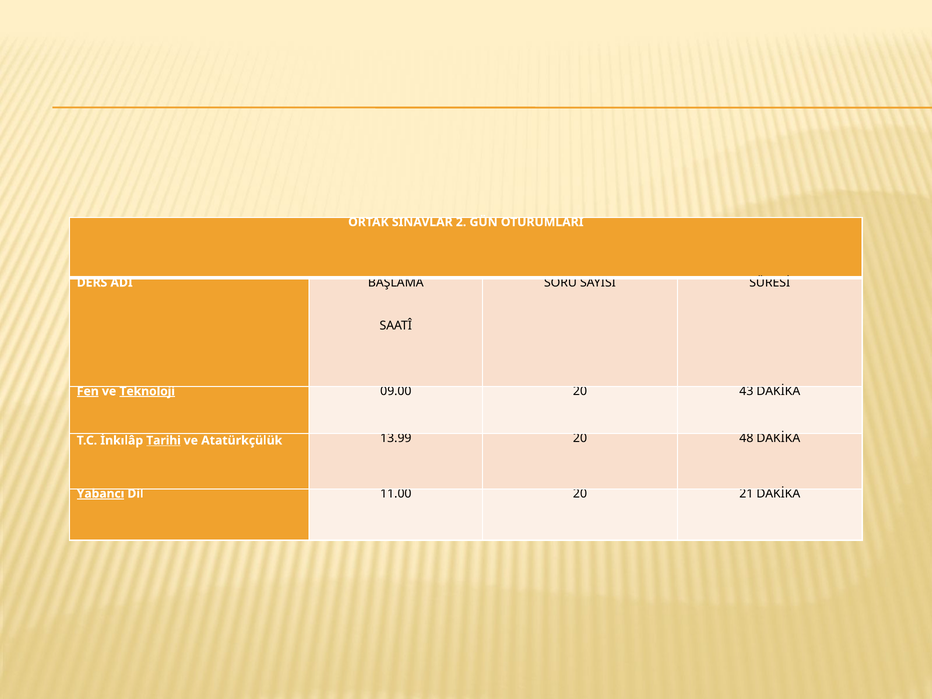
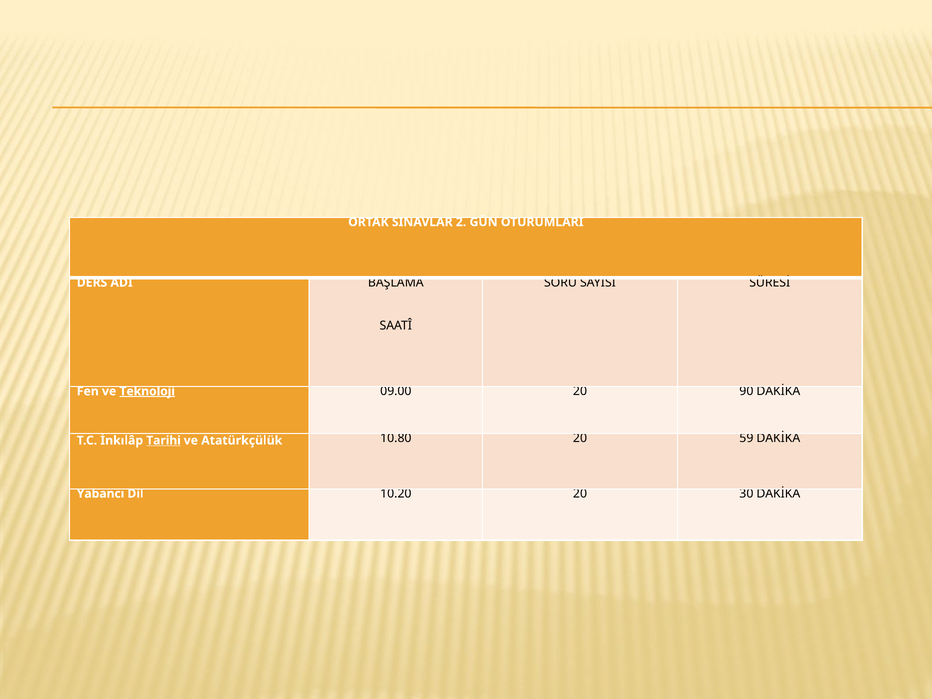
Fen underline: present -> none
43: 43 -> 90
13.99: 13.99 -> 10.80
48: 48 -> 59
Yabancı underline: present -> none
11.00: 11.00 -> 10.20
21: 21 -> 30
